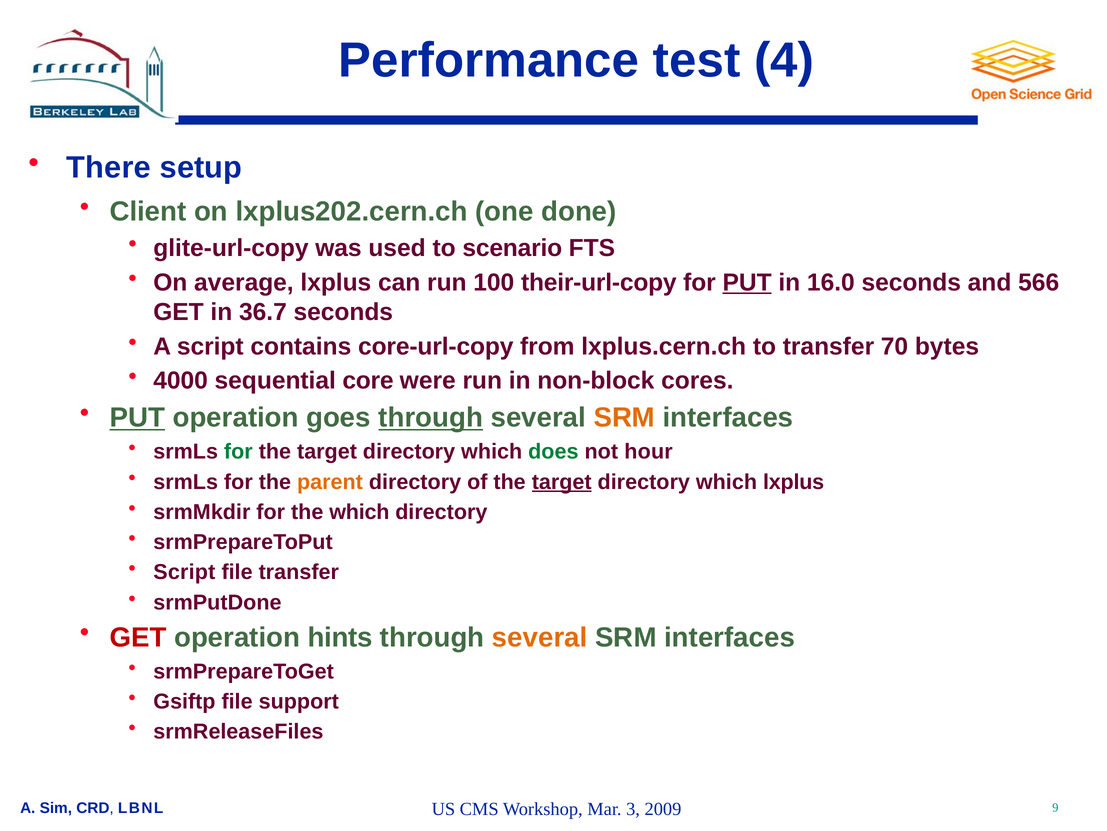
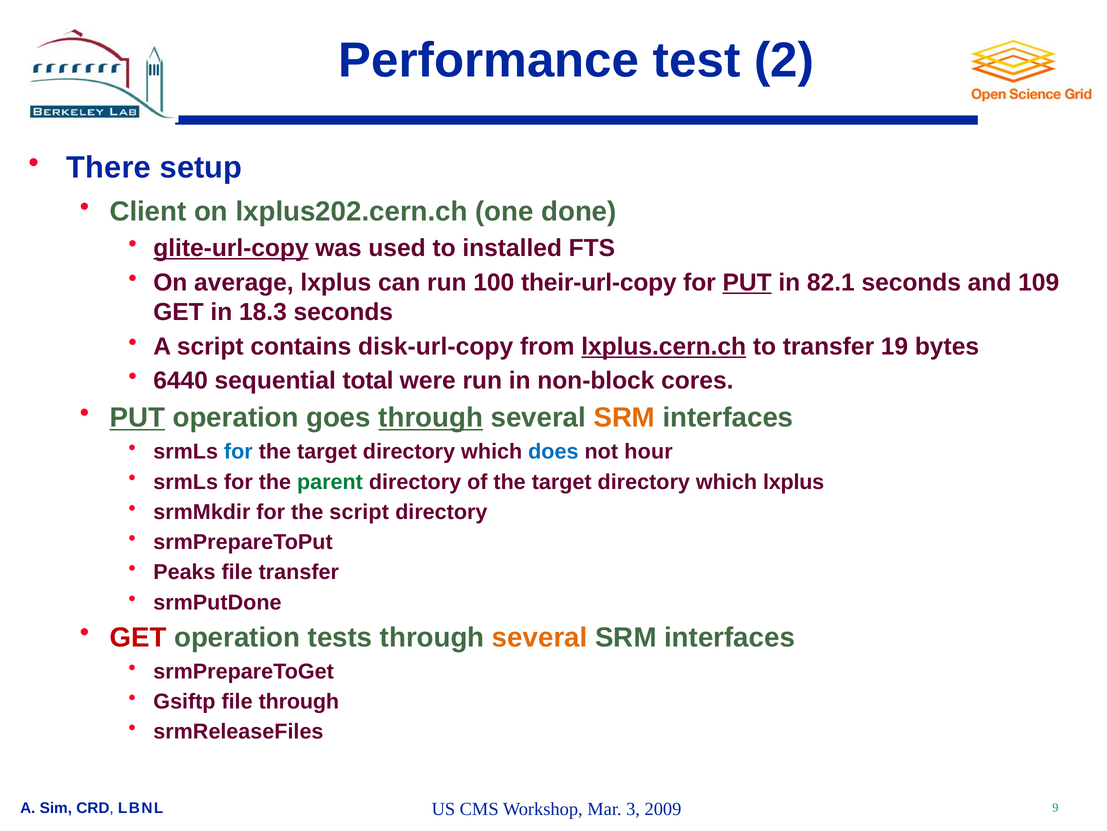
4: 4 -> 2
glite-url-copy underline: none -> present
scenario: scenario -> installed
16.0: 16.0 -> 82.1
566: 566 -> 109
36.7: 36.7 -> 18.3
core-url-copy: core-url-copy -> disk-url-copy
lxplus.cern.ch underline: none -> present
70: 70 -> 19
4000: 4000 -> 6440
core: core -> total
for at (238, 451) colour: green -> blue
does colour: green -> blue
parent colour: orange -> green
target at (562, 481) underline: present -> none
the which: which -> script
Script at (184, 572): Script -> Peaks
hints: hints -> tests
file support: support -> through
